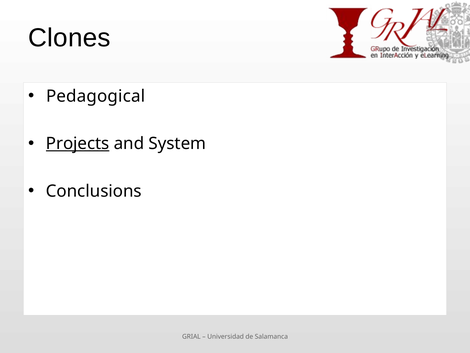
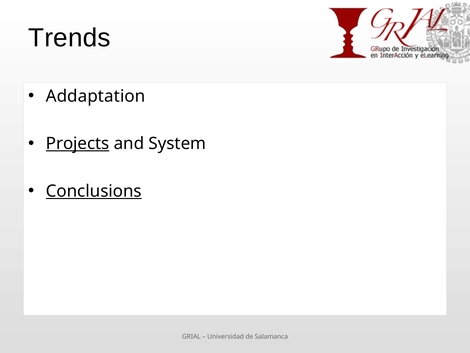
Clones: Clones -> Trends
Pedagogical: Pedagogical -> Addaptation
Conclusions underline: none -> present
